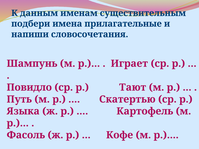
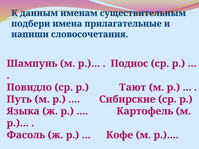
Играет: Играет -> Поднос
Скатертью: Скатертью -> Сибирские
